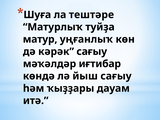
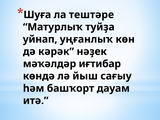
матур: матур -> уйнап
кәрәк сағыу: сағыу -> нәҙек
ҡыҙҙары: ҡыҙҙары -> башҡорт
